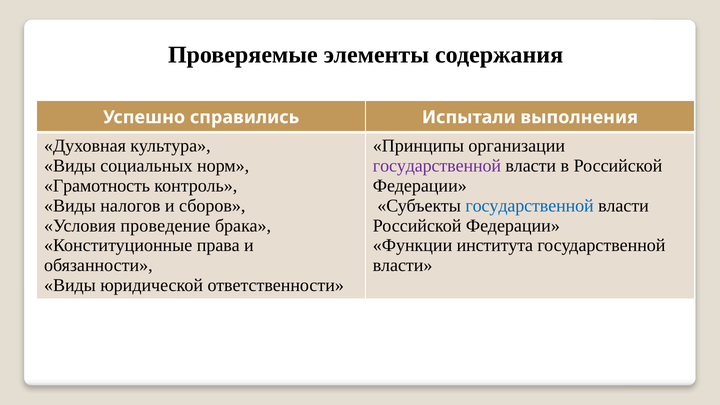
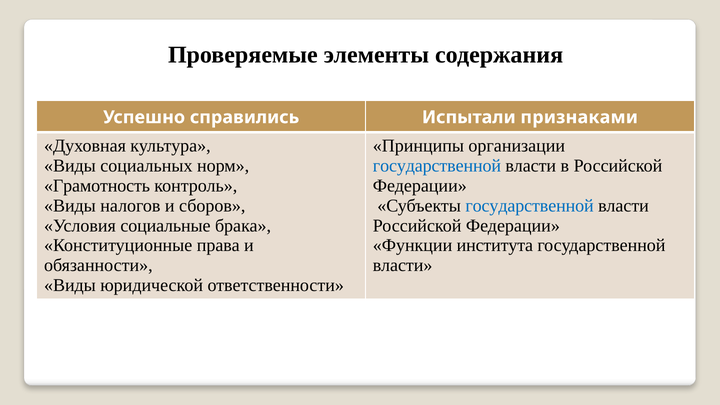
выполнения: выполнения -> признаками
государственной at (437, 166) colour: purple -> blue
проведение: проведение -> социальные
